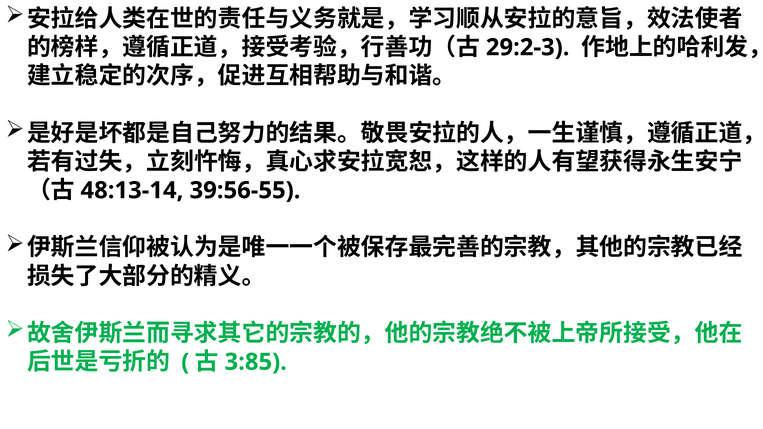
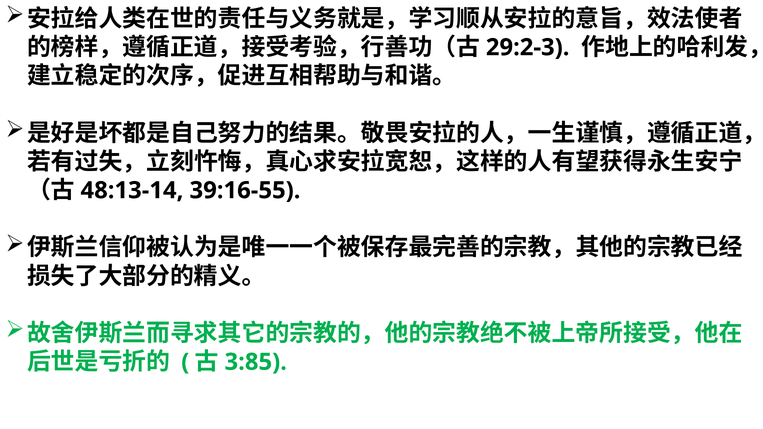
39:56-55: 39:56-55 -> 39:16-55
